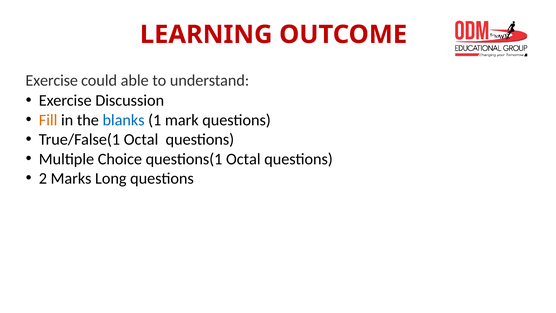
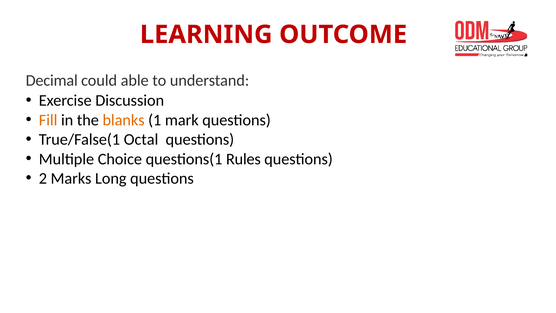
Exercise at (52, 81): Exercise -> Decimal
blanks colour: blue -> orange
questions(1 Octal: Octal -> Rules
